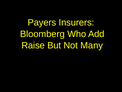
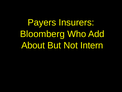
Raise: Raise -> About
Many: Many -> Intern
